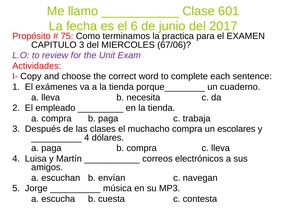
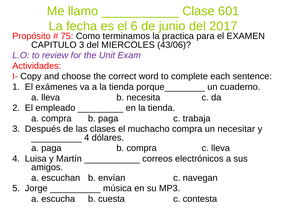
67/06: 67/06 -> 43/06
escolares: escolares -> necesitar
